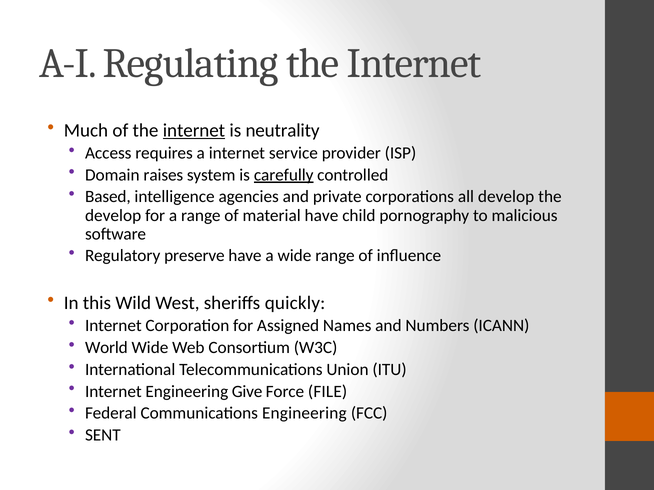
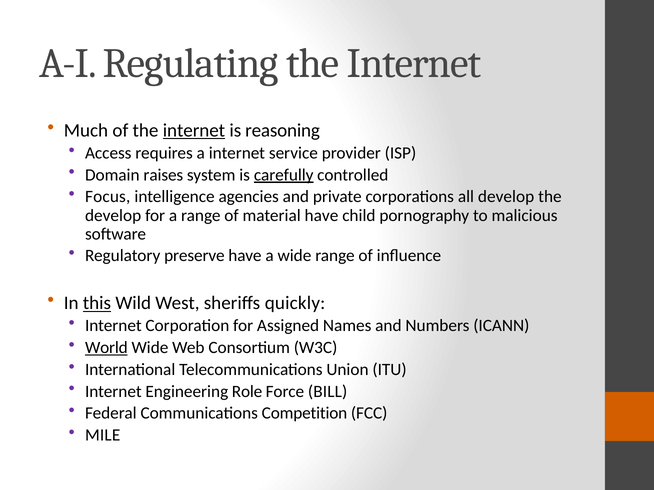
neutrality: neutrality -> reasoning
Based: Based -> Focus
this underline: none -> present
World underline: none -> present
Give: Give -> Role
FILE: FILE -> BILL
Communications Engineering: Engineering -> Competition
SENT: SENT -> MILE
